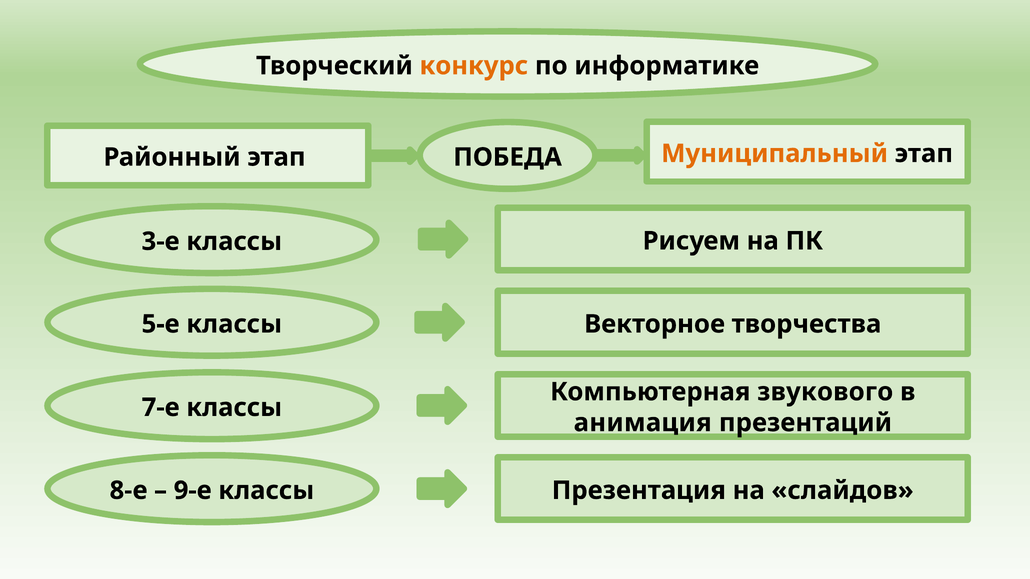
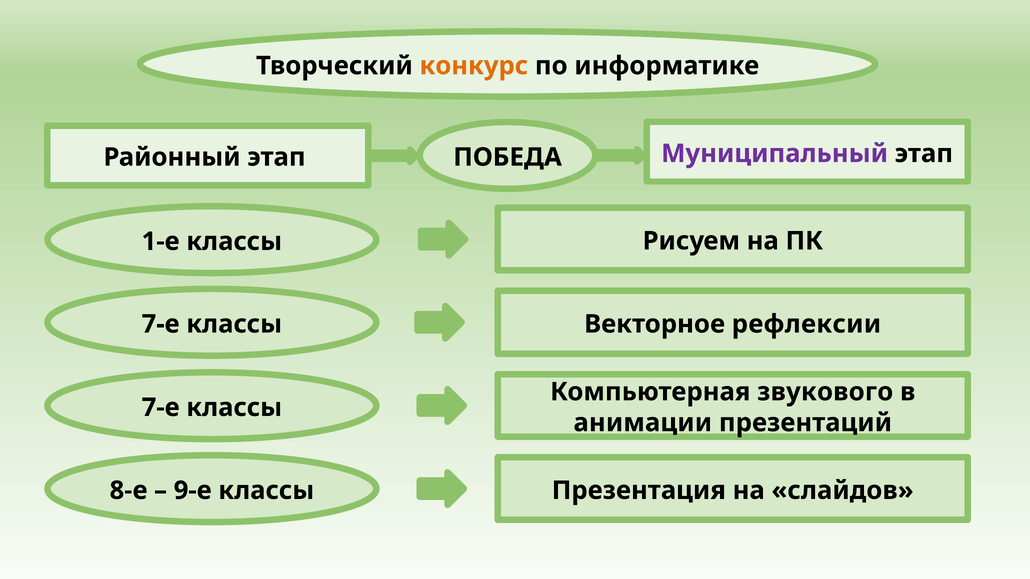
Муниципальный colour: orange -> purple
3-е: 3-е -> 1-е
5-е at (161, 324): 5-е -> 7-е
творчества: творчества -> рефлексии
анимация: анимация -> анимации
